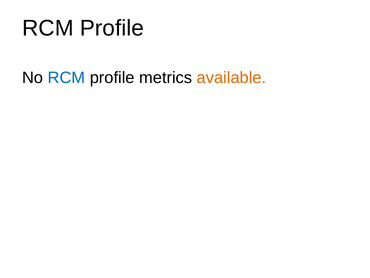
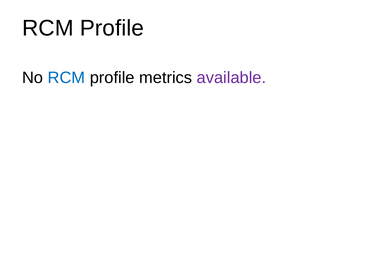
available colour: orange -> purple
